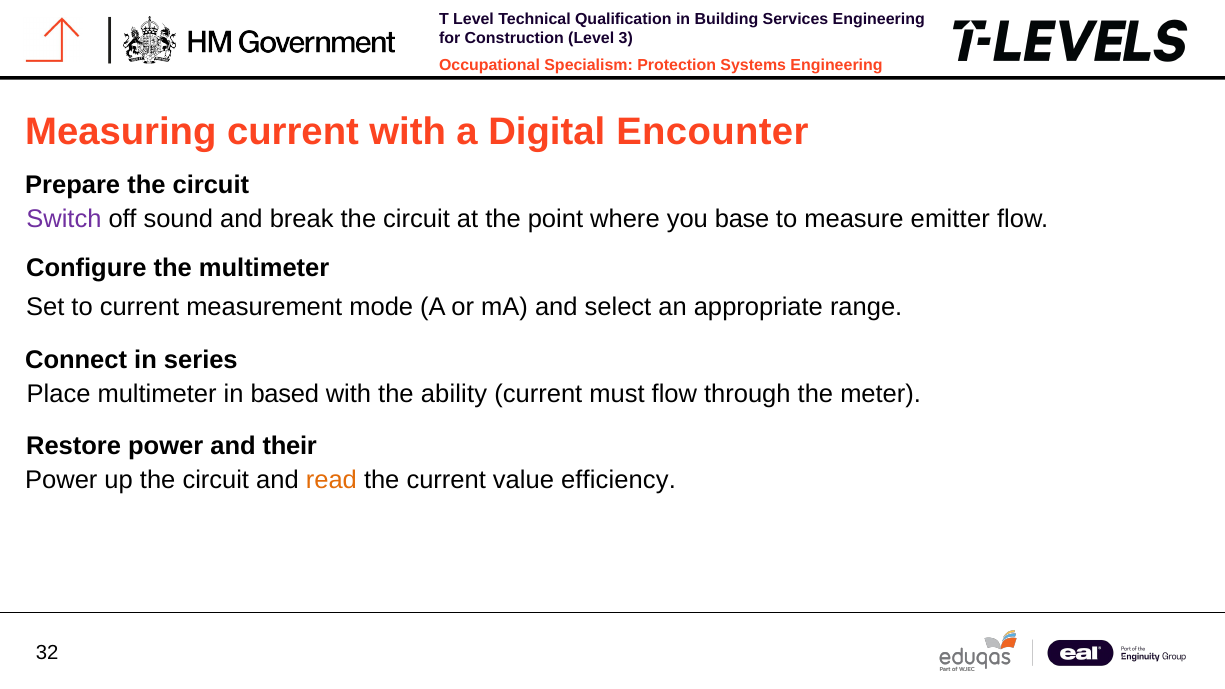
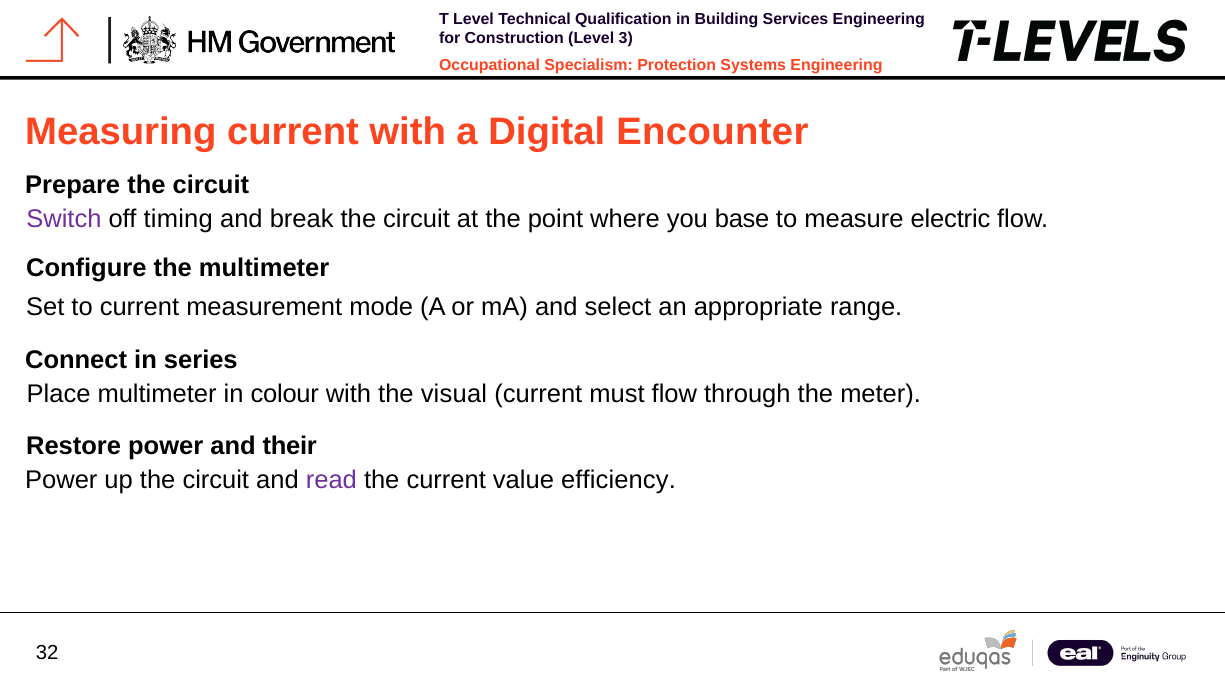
sound: sound -> timing
emitter: emitter -> electric
based: based -> colour
ability: ability -> visual
read colour: orange -> purple
